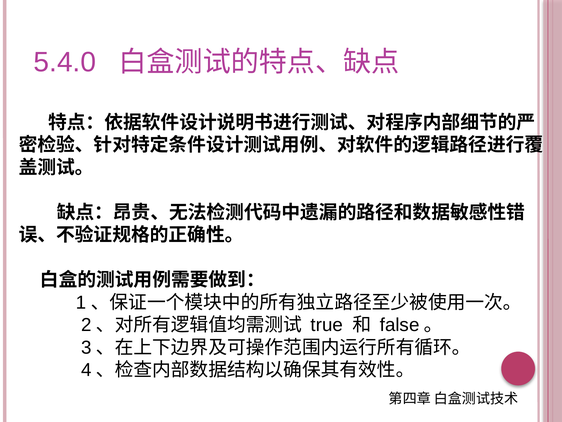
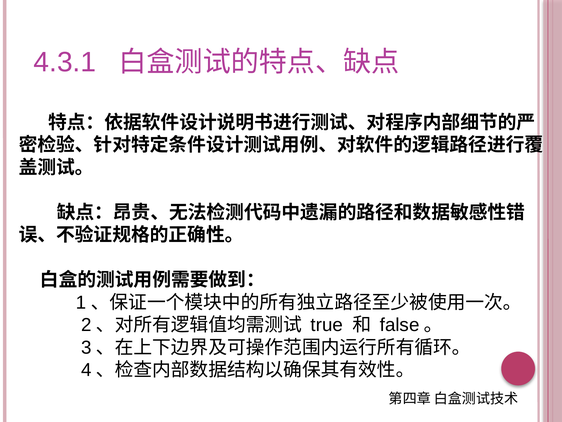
5.4.0: 5.4.0 -> 4.3.1
